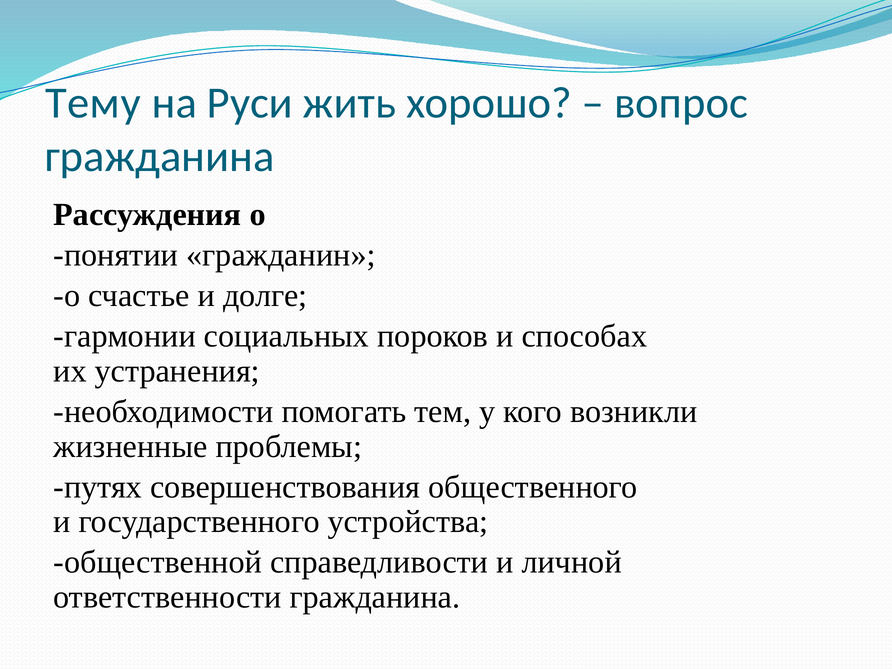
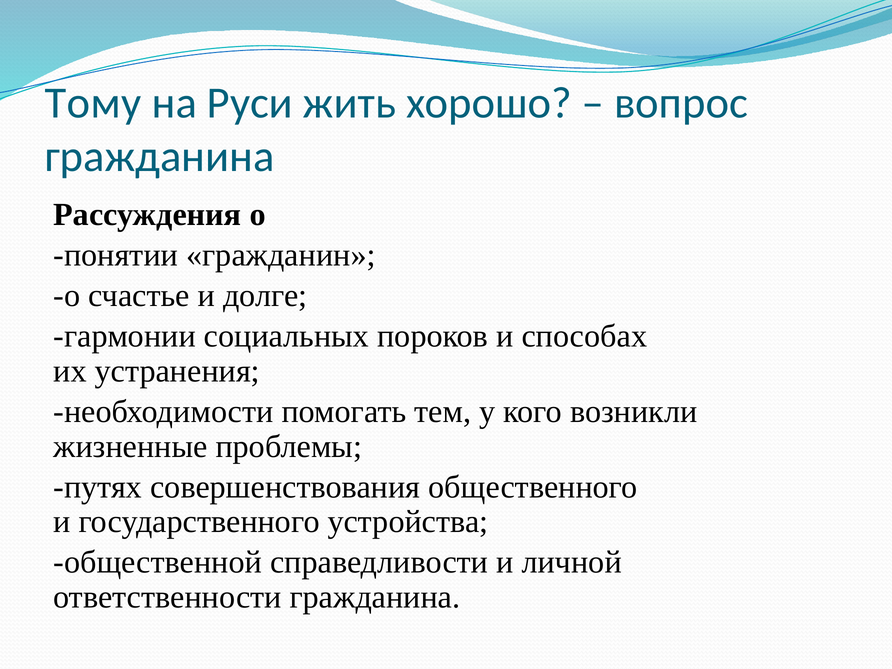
Тему: Тему -> Тому
